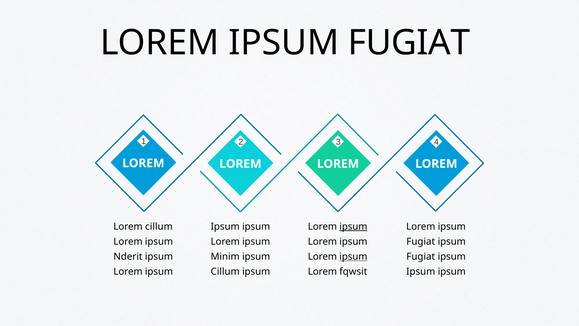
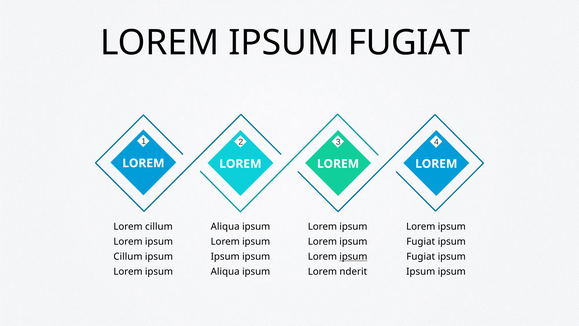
Ipsum at (225, 226): Ipsum -> Aliqua
ipsum at (353, 226) underline: present -> none
Nderit at (128, 256): Nderit -> Cillum
Minim at (225, 256): Minim -> Ipsum
Cillum at (225, 271): Cillum -> Aliqua
fqwsit: fqwsit -> nderit
